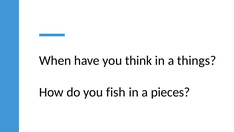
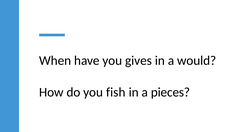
think: think -> gives
things: things -> would
